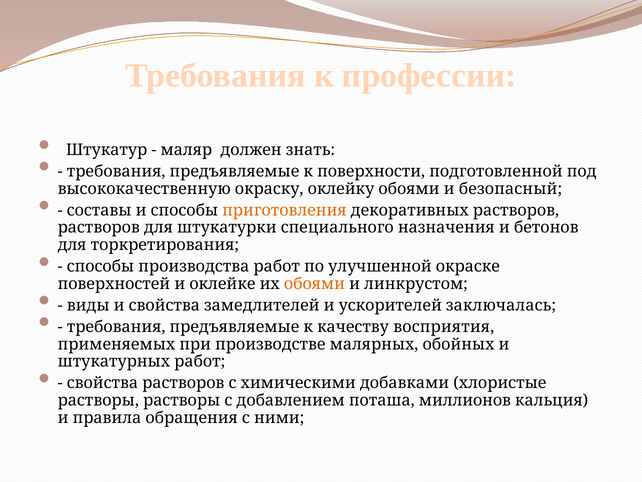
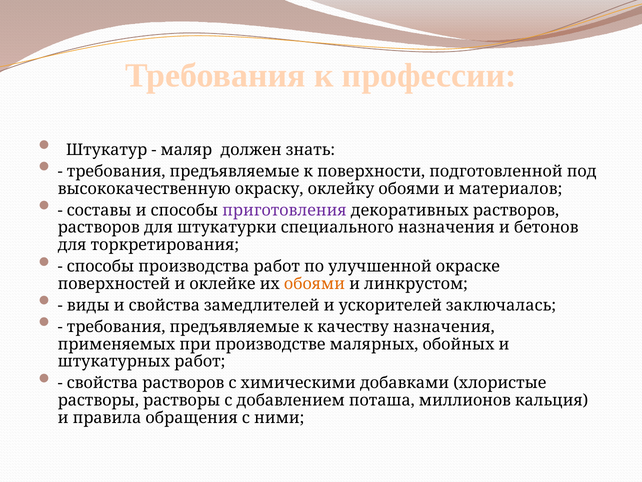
безопасный: безопасный -> материалов
приготовления colour: orange -> purple
качеству восприятия: восприятия -> назначения
